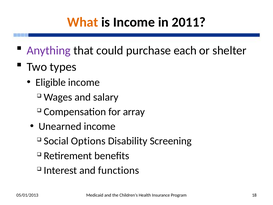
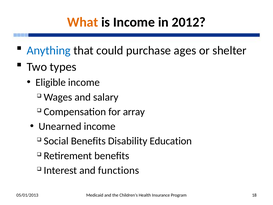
2011: 2011 -> 2012
Anything colour: purple -> blue
each: each -> ages
Social Options: Options -> Benefits
Screening: Screening -> Education
